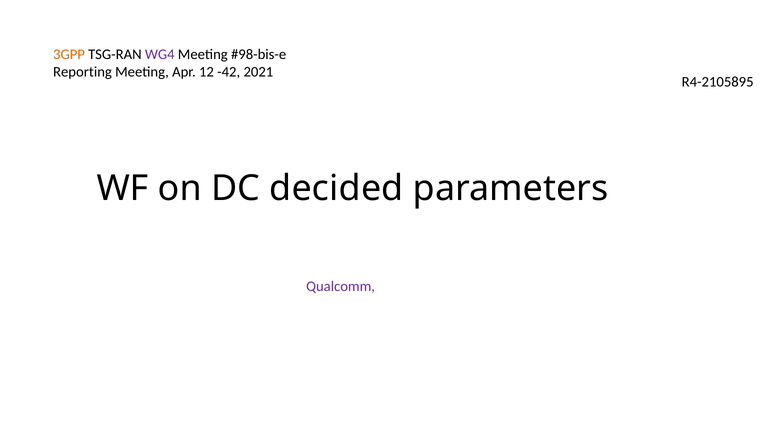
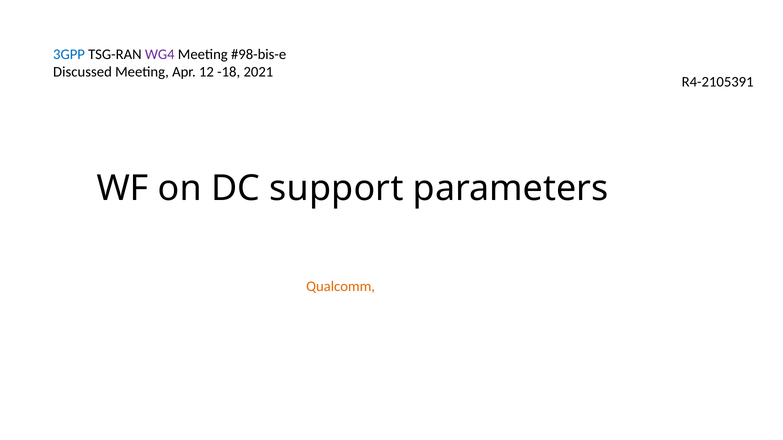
3GPP colour: orange -> blue
Reporting: Reporting -> Discussed
-42: -42 -> -18
R4-2105895: R4-2105895 -> R4-2105391
decided: decided -> support
Qualcomm colour: purple -> orange
